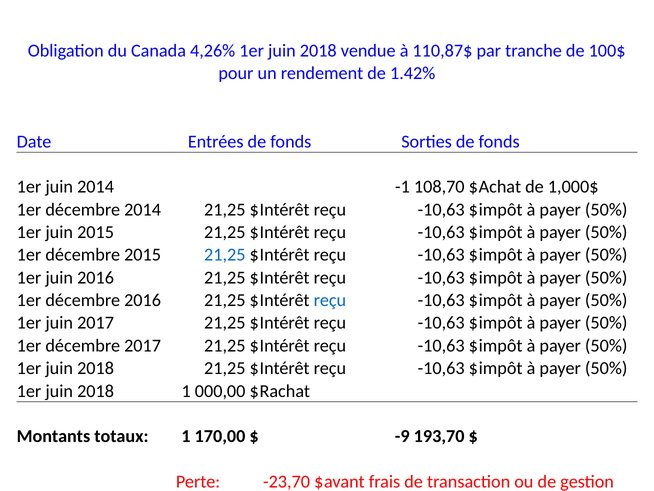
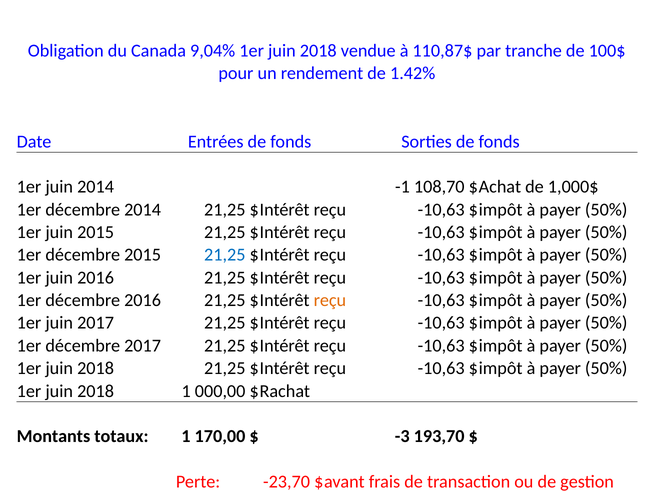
4,26%: 4,26% -> 9,04%
reçu at (330, 300) colour: blue -> orange
-9: -9 -> -3
